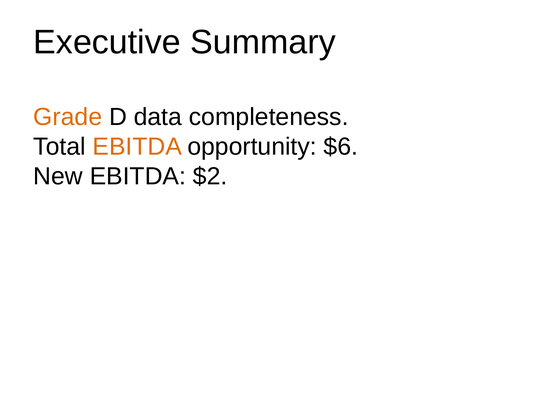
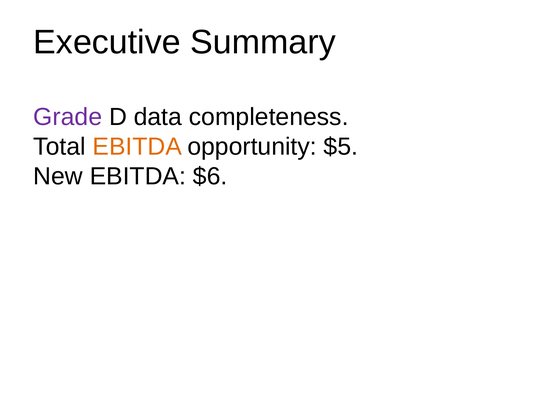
Grade colour: orange -> purple
$6: $6 -> $5
$2: $2 -> $6
